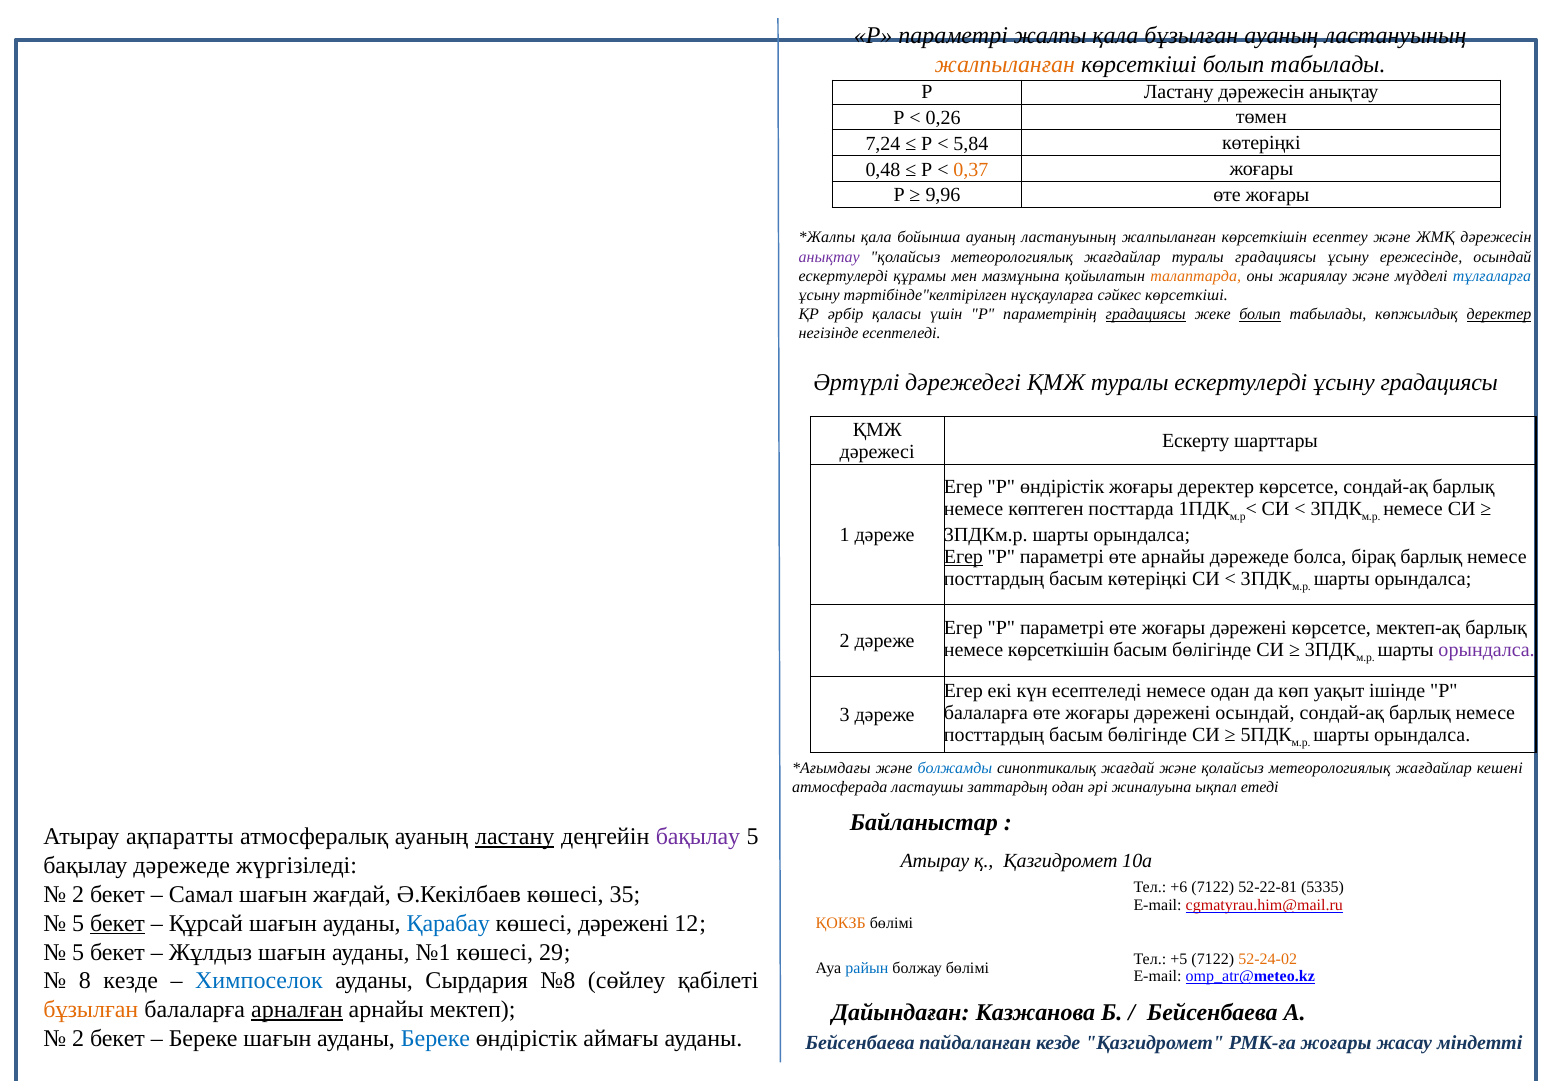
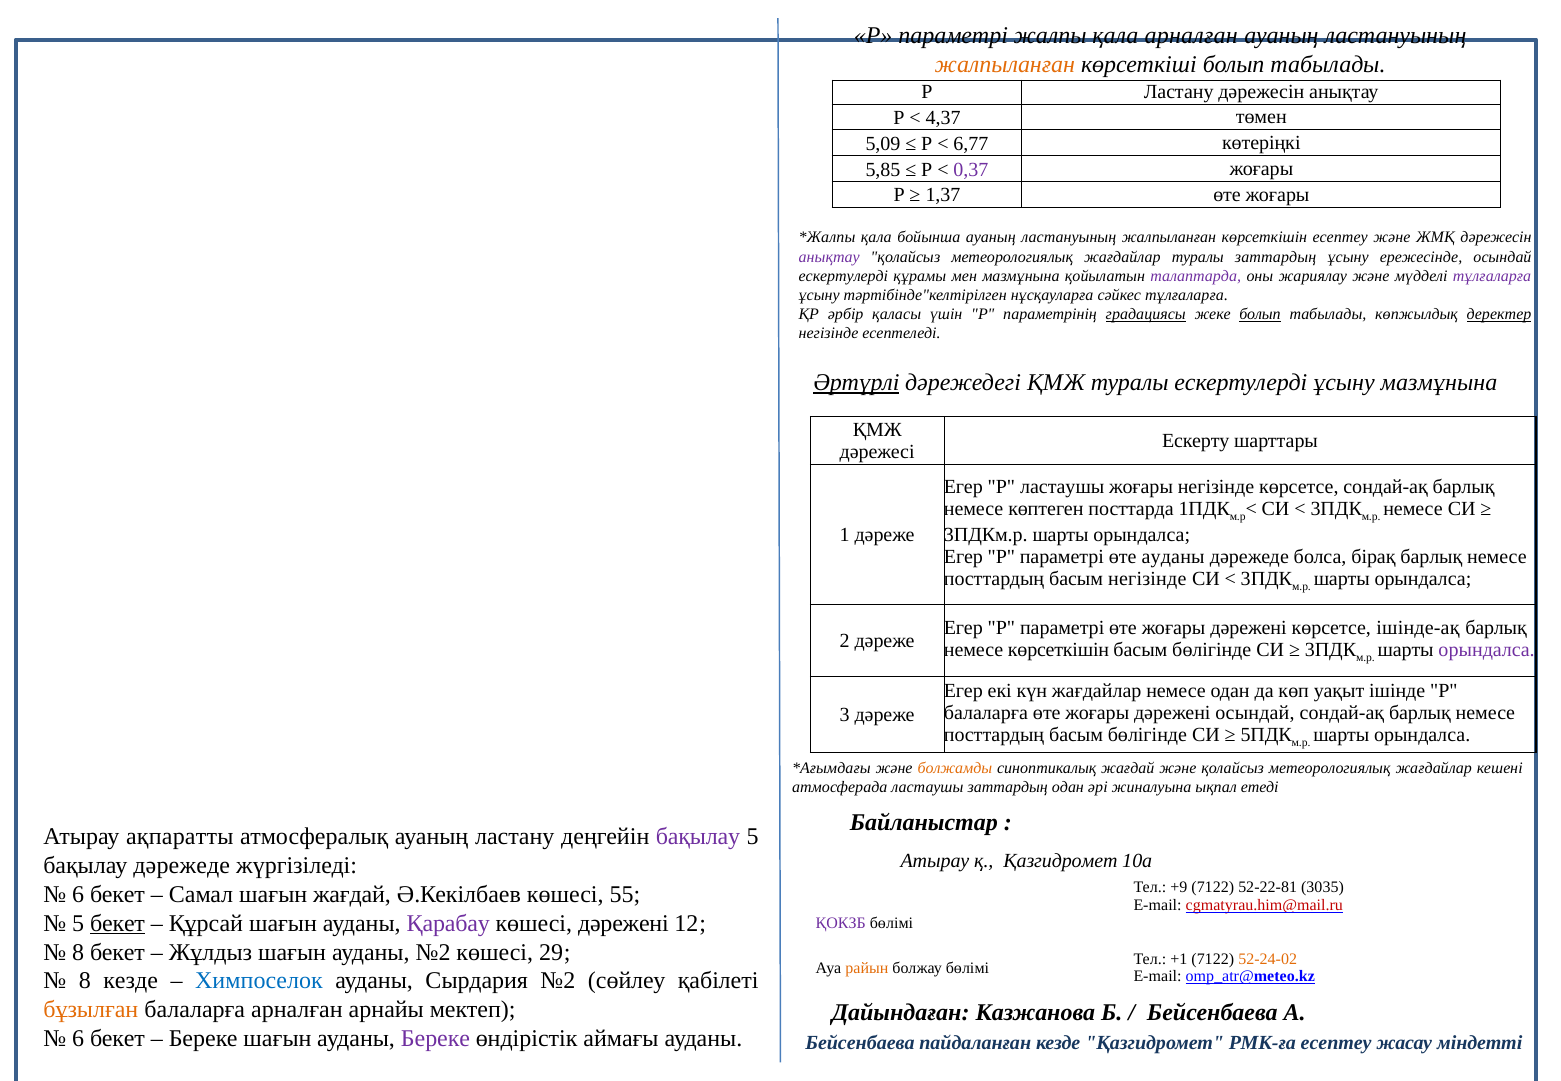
қала бұзылған: бұзылған -> арналған
0,26: 0,26 -> 4,37
7,24: 7,24 -> 5,09
5,84: 5,84 -> 6,77
0,48: 0,48 -> 5,85
0,37 colour: orange -> purple
9,96: 9,96 -> 1,37
туралы градациясы: градациясы -> заттардың
талаптарда colour: orange -> purple
тұлғаларға at (1492, 276) colour: blue -> purple
сәйкес көрсеткіші: көрсеткіші -> тұлғаларға
Әртүрлі underline: none -> present
ұсыну градациясы: градациясы -> мазмұнына
Р өндірістік: өндірістік -> ластаушы
жоғары деректер: деректер -> негізінде
Егер at (963, 556) underline: present -> none
өте арнайы: арнайы -> ауданы
басым көтеріңкі: көтеріңкі -> негізінде
мектеп-ақ: мектеп-ақ -> ішінде-ақ
күн есептеледі: есептеледі -> жағдайлар
болжамды colour: blue -> orange
ластану at (515, 837) underline: present -> none
+6: +6 -> +9
5335: 5335 -> 3035
2 at (78, 894): 2 -> 6
35: 35 -> 55
Қарабау colour: blue -> purple
ҚОКЗБ colour: orange -> purple
5 at (78, 952): 5 -> 8
ауданы №1: №1 -> №2
+5: +5 -> +1
райын colour: blue -> orange
Сырдария №8: №8 -> №2
арналған at (297, 1010) underline: present -> none
2 at (78, 1038): 2 -> 6
Береке at (435, 1038) colour: blue -> purple
РМК-ға жоғары: жоғары -> есептеу
